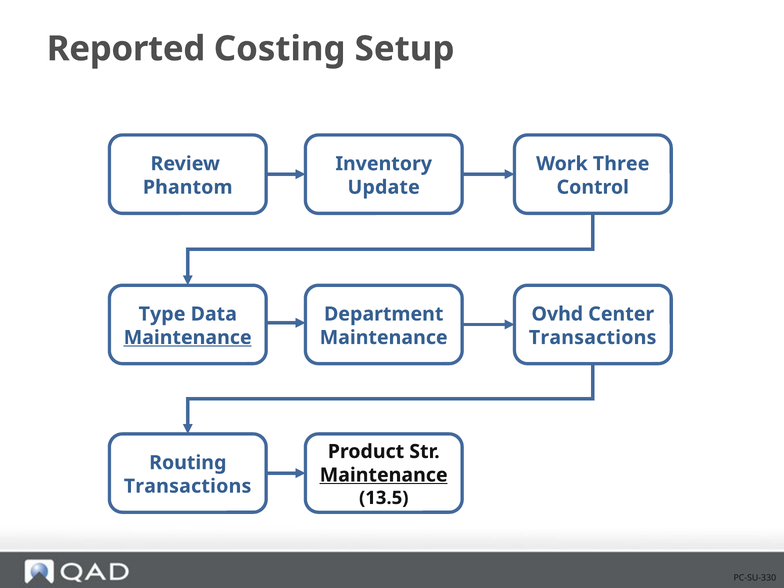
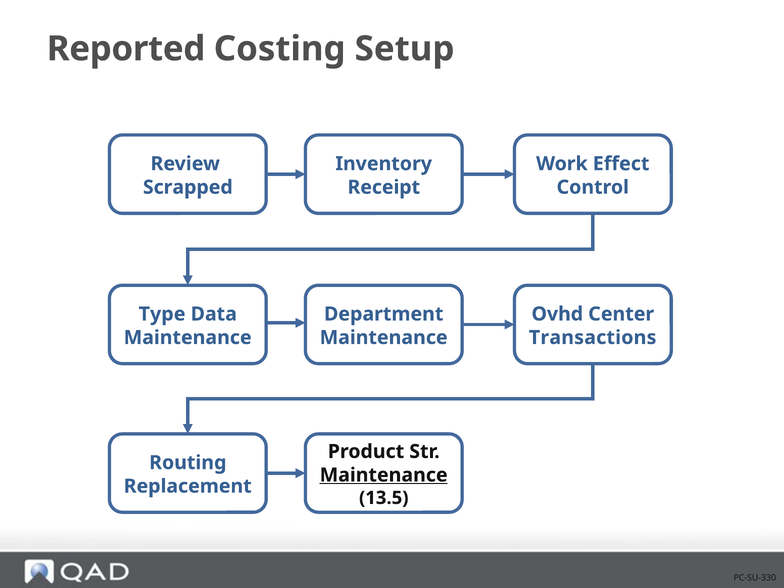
Three: Three -> Effect
Phantom: Phantom -> Scrapped
Update: Update -> Receipt
Maintenance at (188, 338) underline: present -> none
Transactions at (188, 486): Transactions -> Replacement
